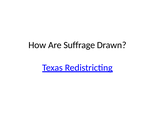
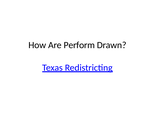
Suffrage: Suffrage -> Perform
